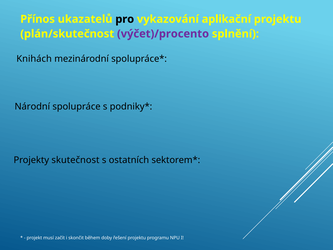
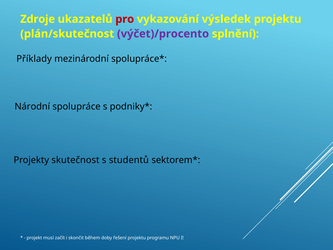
Přínos: Přínos -> Zdroje
pro colour: black -> red
aplikační: aplikační -> výsledek
Knihách: Knihách -> Příklady
ostatních: ostatních -> studentů
